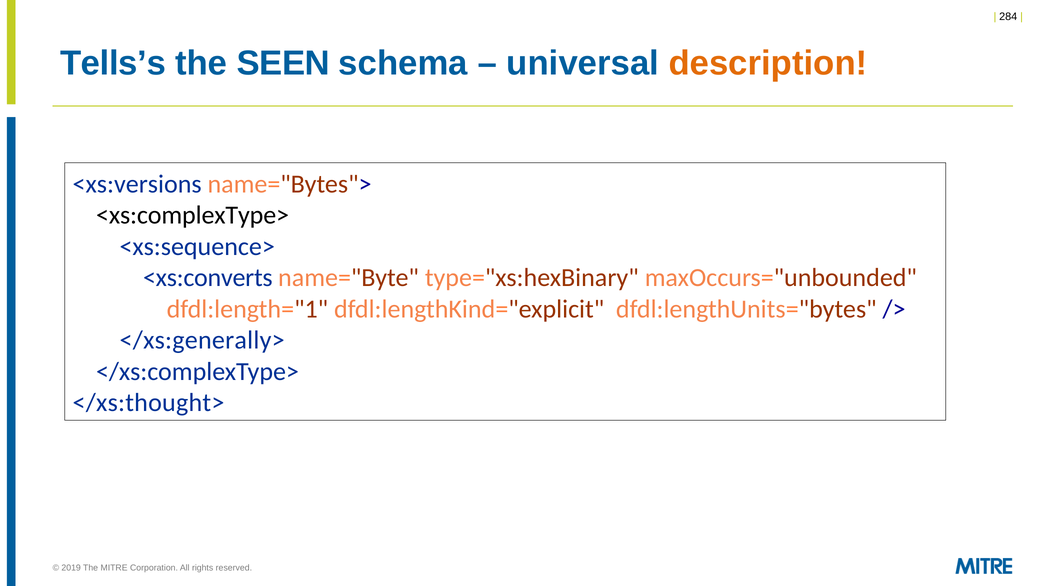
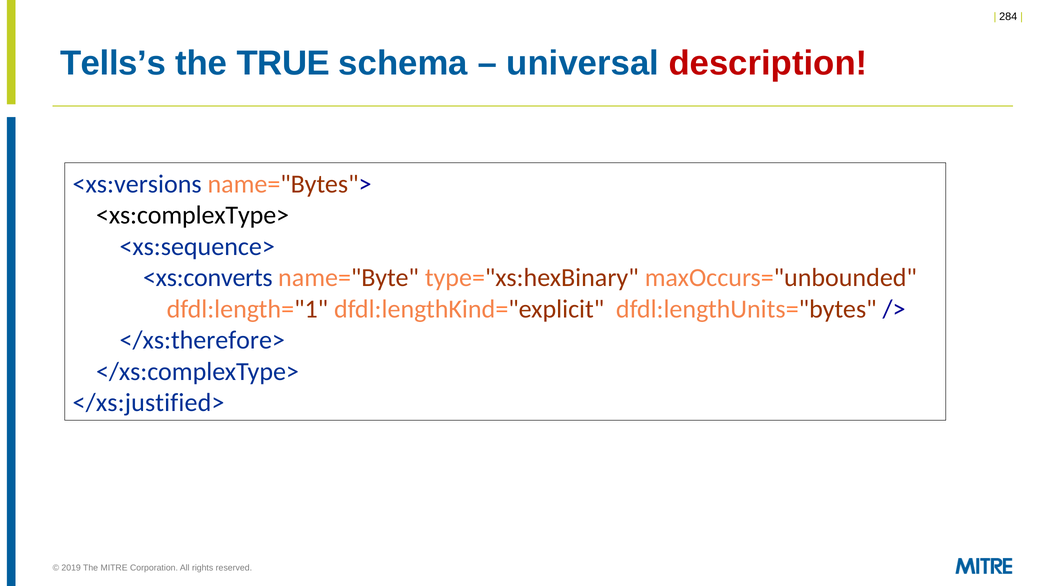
SEEN: SEEN -> TRUE
description colour: orange -> red
</xs:generally>: </xs:generally> -> </xs:therefore>
</xs:thought>: </xs:thought> -> </xs:justified>
